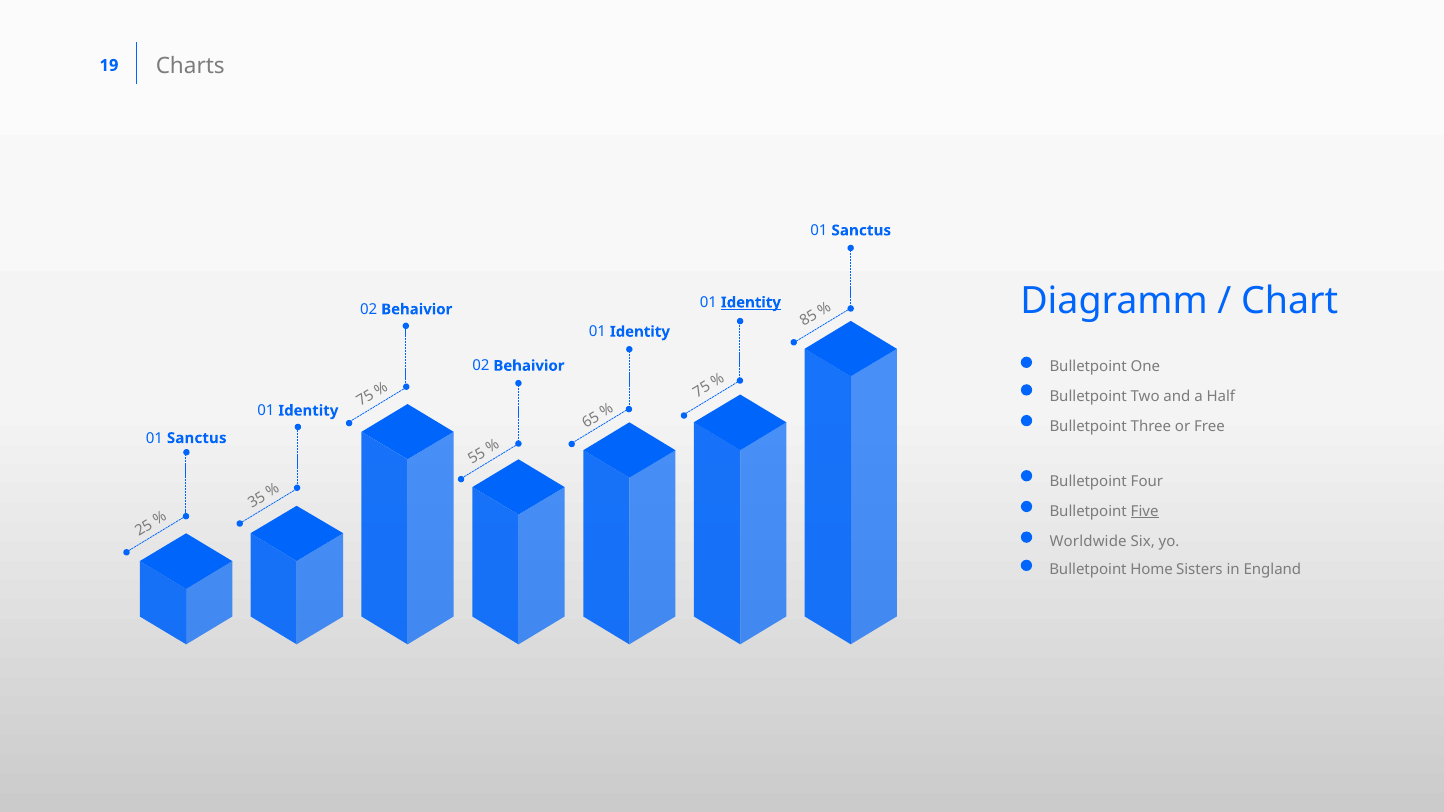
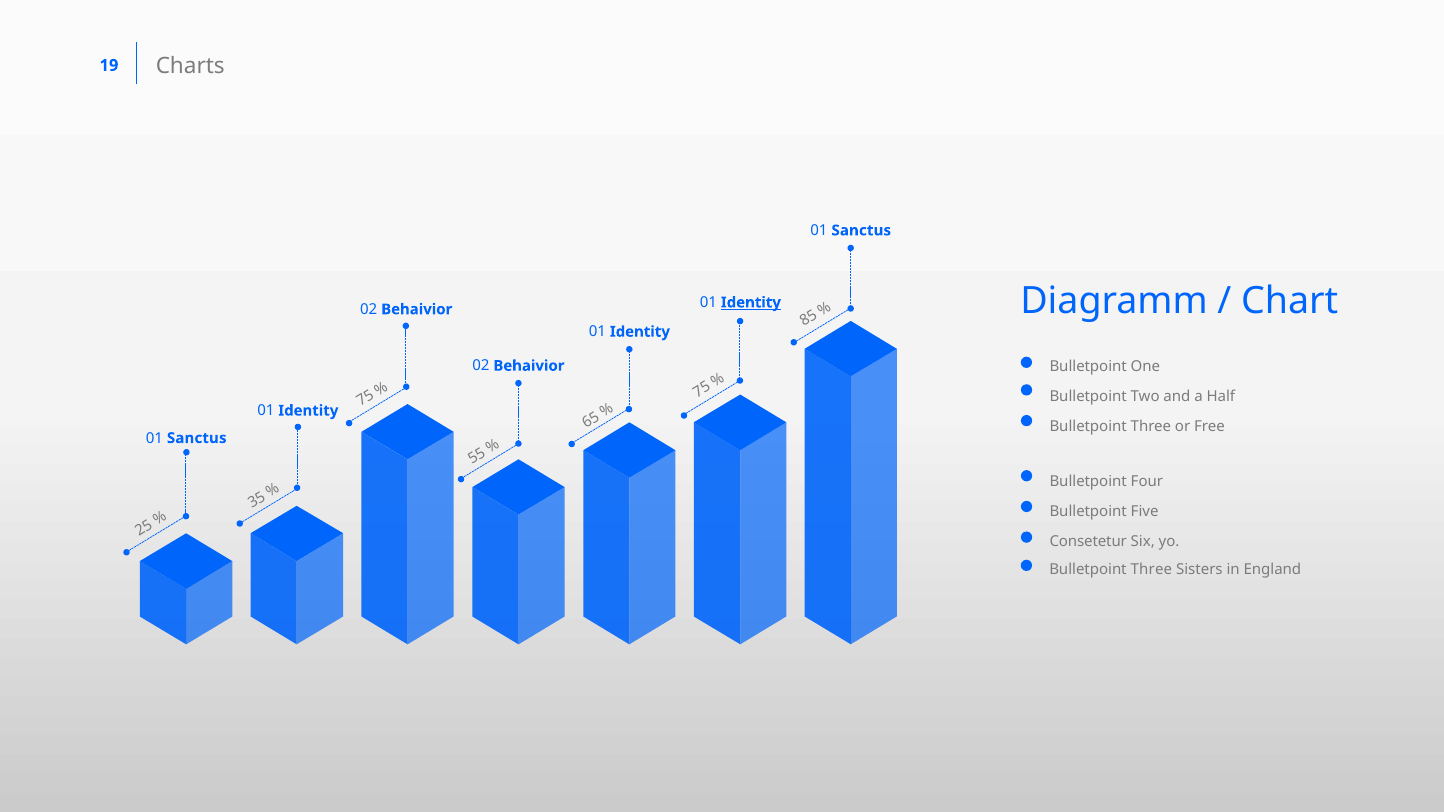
Five underline: present -> none
Worldwide: Worldwide -> Consetetur
Home at (1152, 570): Home -> Three
